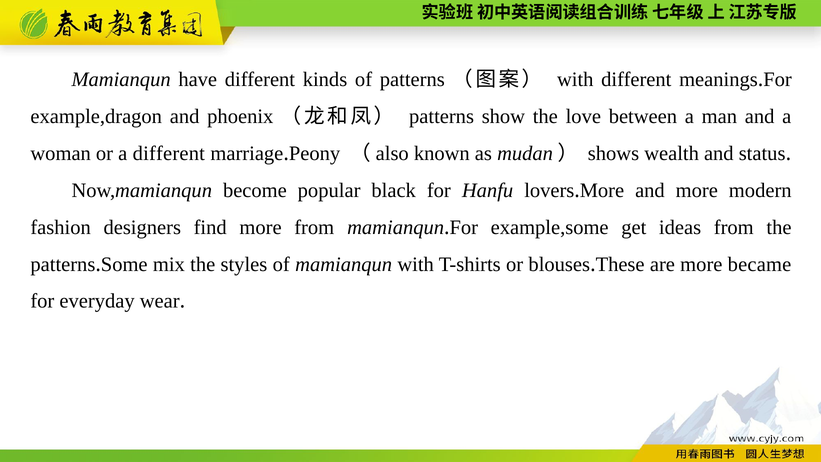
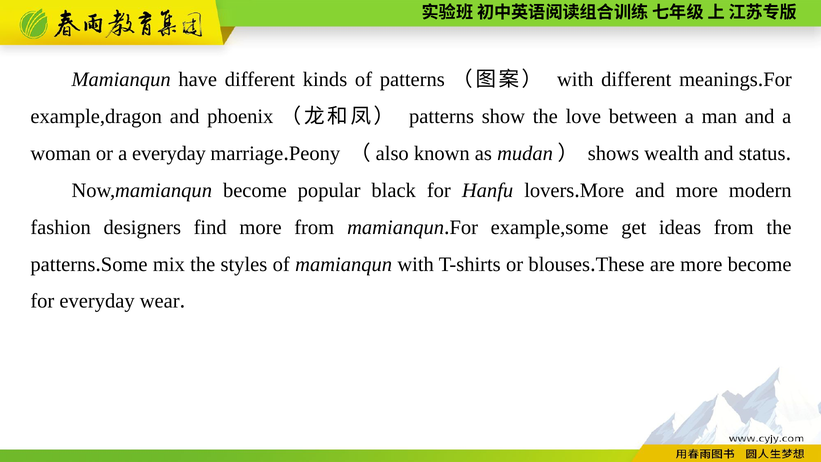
a different: different -> everyday
more became: became -> become
